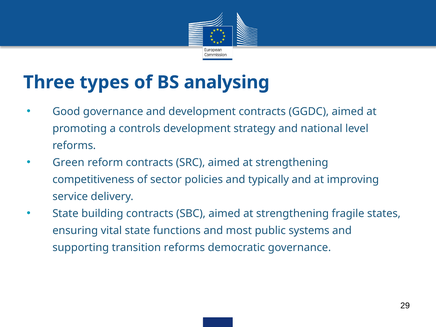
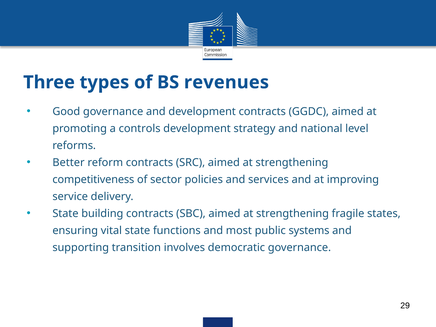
analysing: analysing -> revenues
Green: Green -> Better
typically: typically -> services
transition reforms: reforms -> involves
